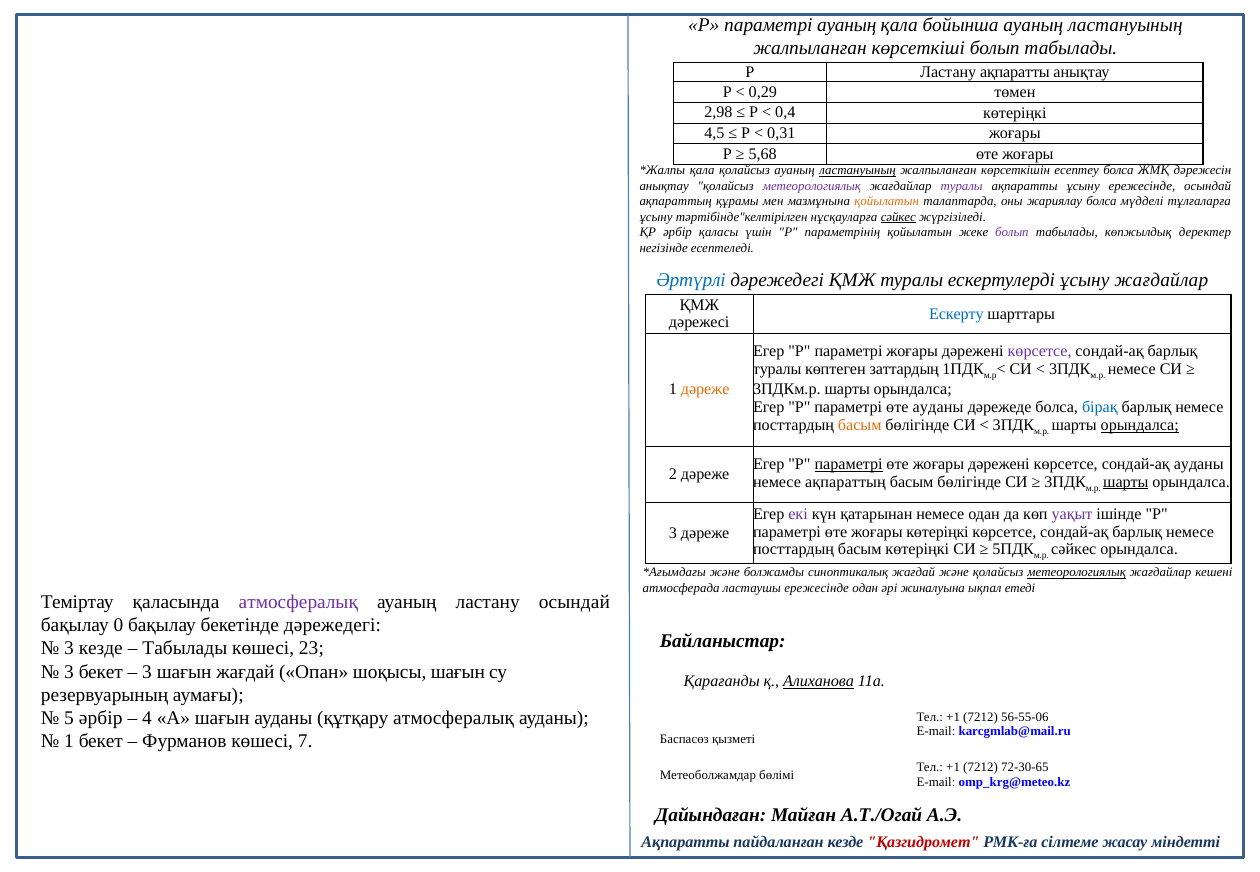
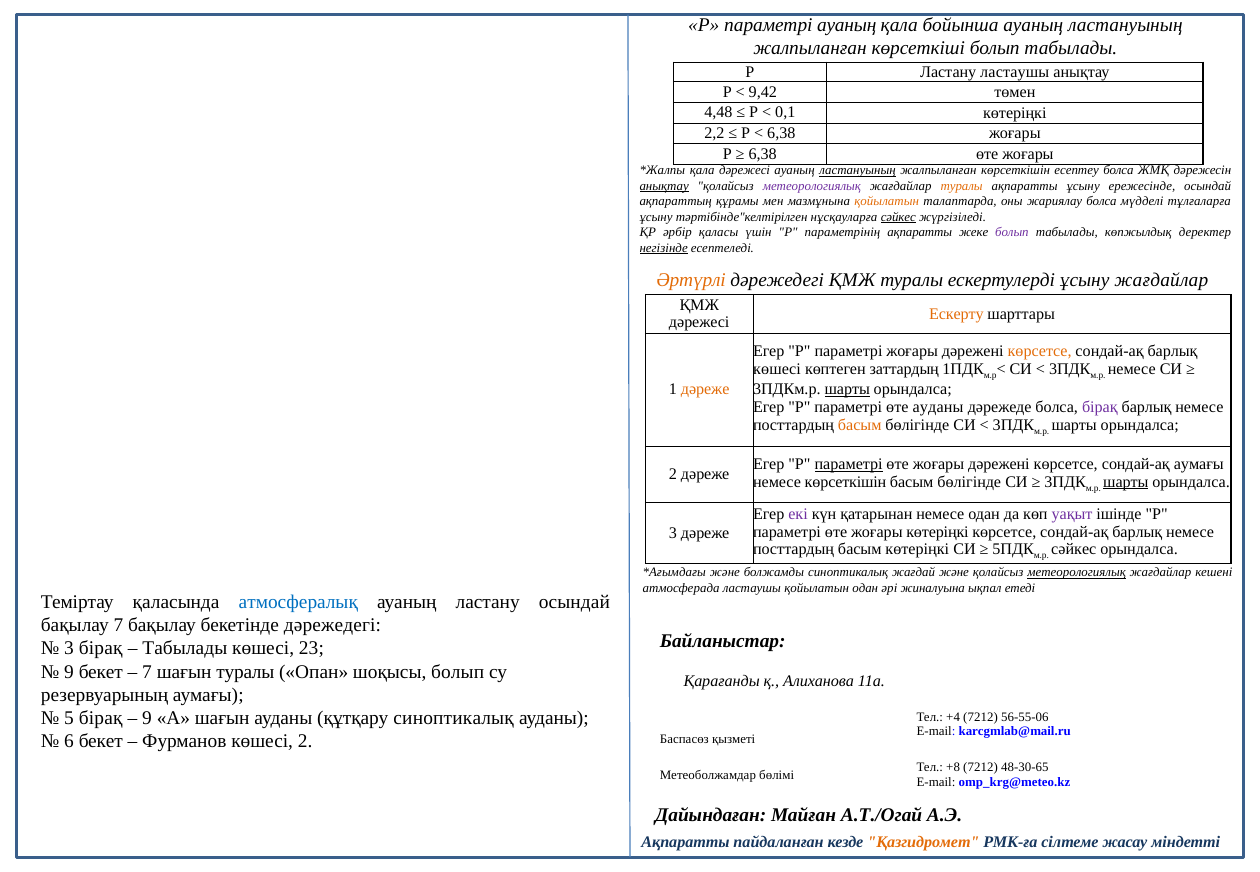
Ластану ақпаратты: ақпаратты -> ластаушы
0,29: 0,29 -> 9,42
2,98: 2,98 -> 4,48
0,4: 0,4 -> 0,1
4,5: 4,5 -> 2,2
0,31 at (781, 133): 0,31 -> 6,38
5,68 at (763, 154): 5,68 -> 6,38
қала қолайсыз: қолайсыз -> дәрежесі
анықтау at (664, 186) underline: none -> present
туралы at (962, 186) colour: purple -> orange
параметрінің қойылатын: қойылатын -> ақпаратты
негізінде underline: none -> present
Әртүрлі colour: blue -> orange
Ескерту colour: blue -> orange
көрсетсе at (1040, 352) colour: purple -> orange
туралы at (777, 369): туралы -> көшесі
шарты at (847, 390) underline: none -> present
бірақ at (1100, 408) colour: blue -> purple
орындалса at (1140, 425) underline: present -> none
сондай-ақ ауданы: ауданы -> аумағы
немесе ақпараттың: ақпараттың -> көрсеткішін
ластаушы ережесінде: ережесінде -> қойылатын
атмосфералық at (298, 602) colour: purple -> blue
бақылау 0: 0 -> 7
3 кезде: кезде -> бірақ
3 at (69, 672): 3 -> 9
3 at (147, 672): 3 -> 7
шағын жағдай: жағдай -> туралы
шоқысы шағын: шағын -> болып
Алиханова underline: present -> none
5 әрбір: әрбір -> бірақ
4 at (147, 718): 4 -> 9
құтқару атмосфералық: атмосфералық -> синоптикалық
+1 at (953, 717): +1 -> +4
1 at (69, 742): 1 -> 6
көшесі 7: 7 -> 2
+1 at (953, 768): +1 -> +8
72-30-65: 72-30-65 -> 48-30-65
Қазгидромет colour: red -> orange
